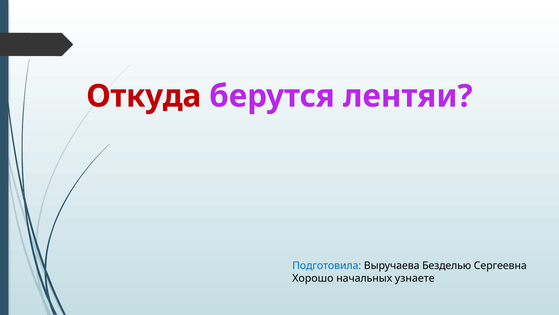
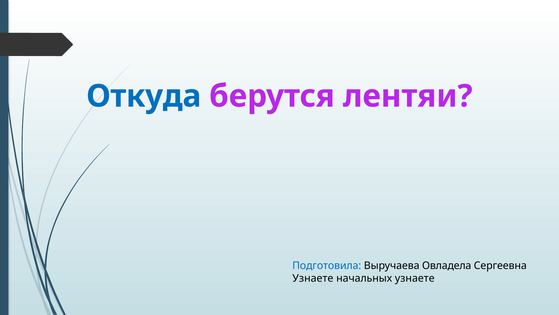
Откуда colour: red -> blue
Безделью: Безделью -> Овладела
Хорошо at (313, 278): Хорошо -> Узнаете
